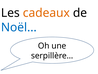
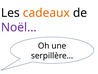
Noël colour: blue -> purple
